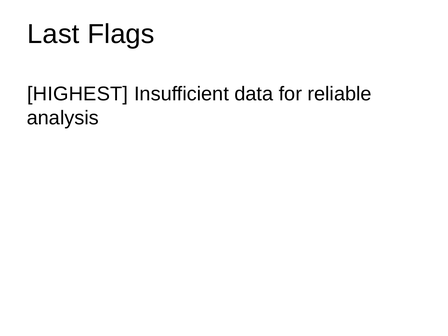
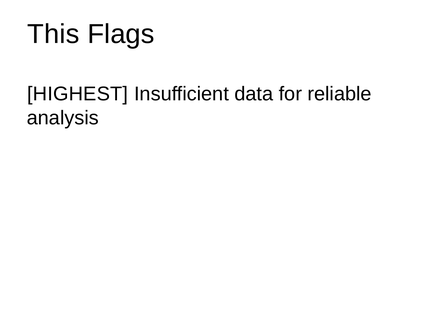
Last: Last -> This
